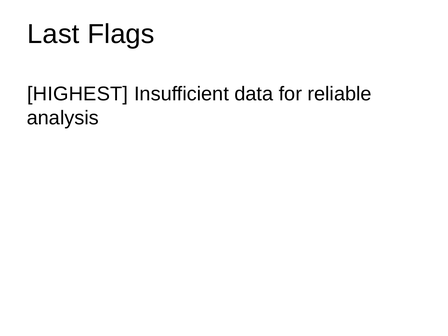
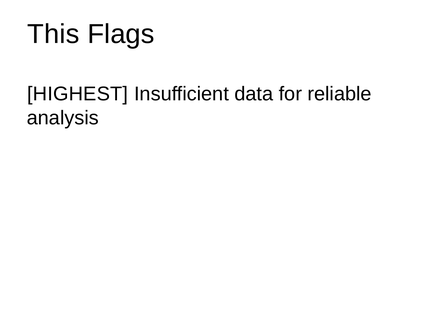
Last: Last -> This
